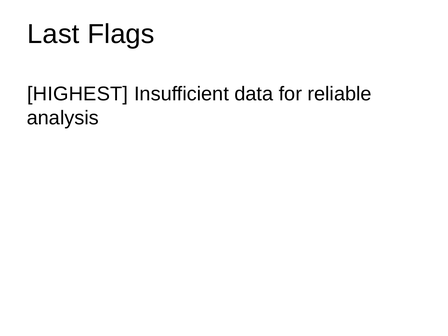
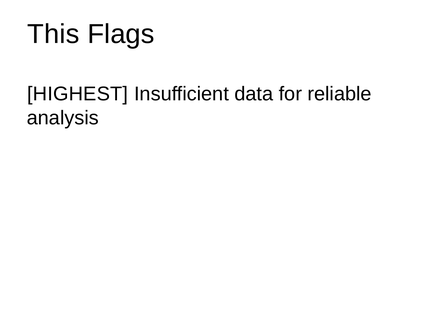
Last: Last -> This
